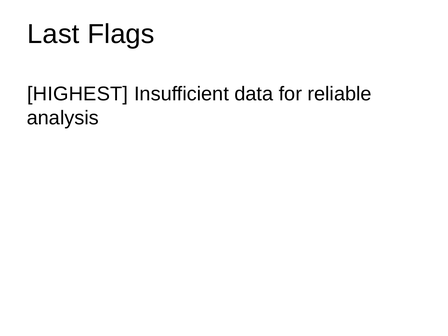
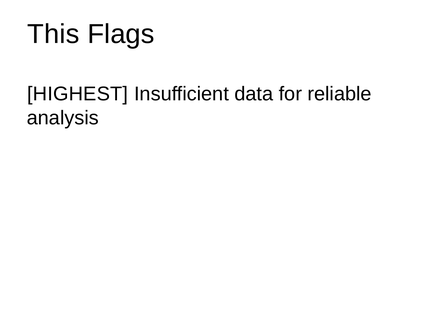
Last: Last -> This
